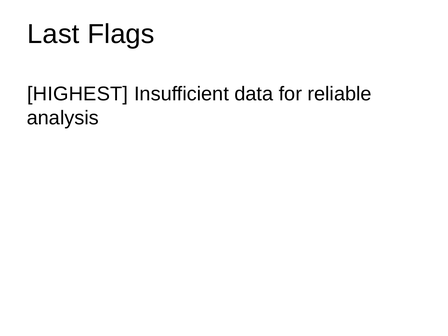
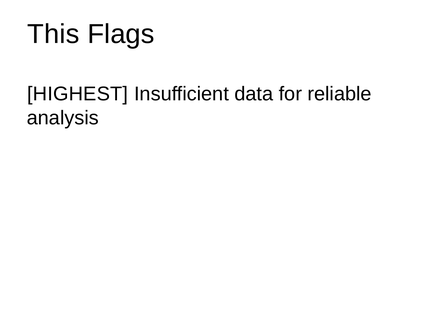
Last: Last -> This
